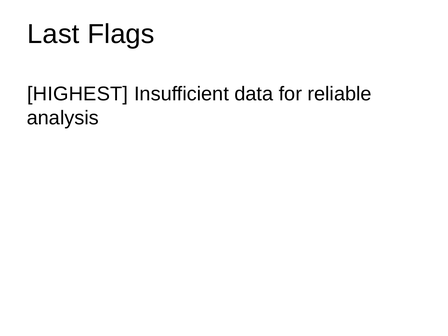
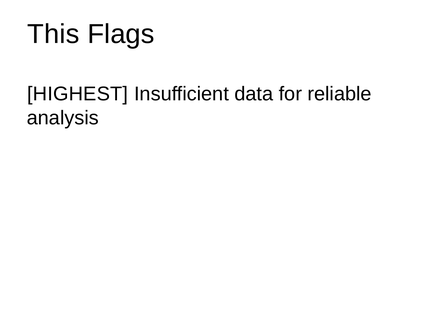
Last: Last -> This
